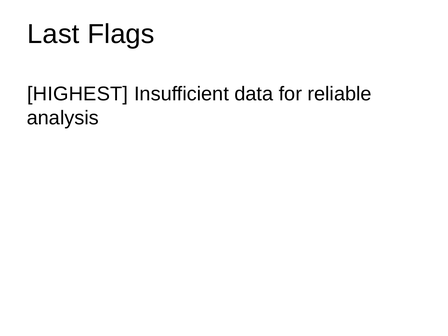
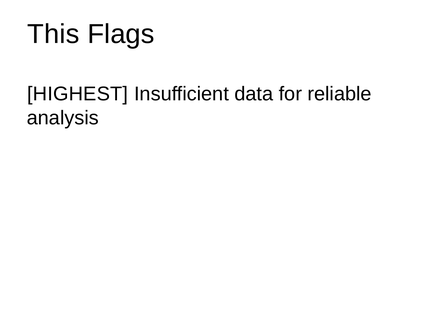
Last: Last -> This
